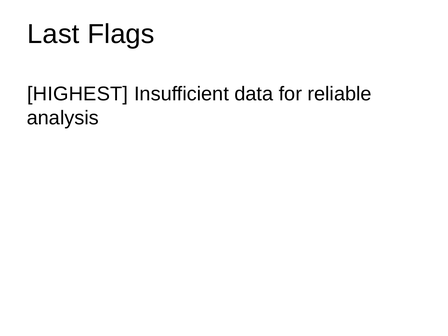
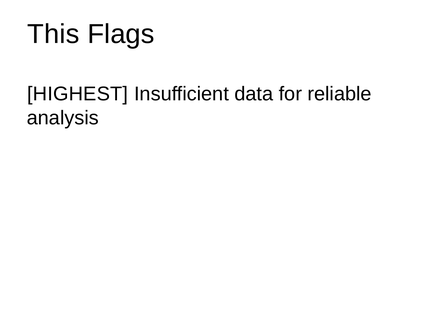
Last: Last -> This
